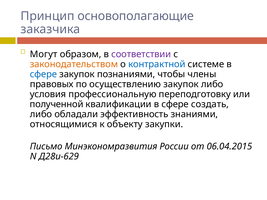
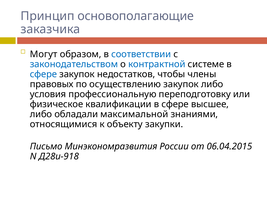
соответствии colour: purple -> blue
законодательством colour: orange -> blue
познаниями: познаниями -> недостатков
полученной: полученной -> физическое
создать: создать -> высшее
эффективность: эффективность -> максимальной
Д28и-629: Д28и-629 -> Д28и-918
